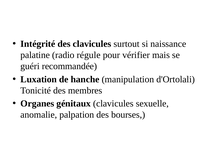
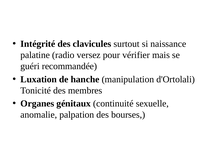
régule: régule -> versez
génitaux clavicules: clavicules -> continuité
